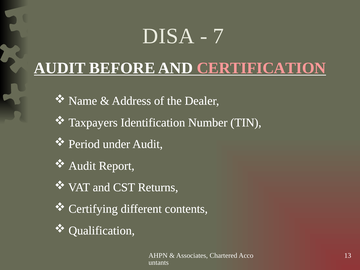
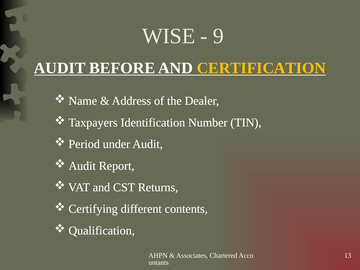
DISA: DISA -> WISE
7: 7 -> 9
CERTIFICATION colour: pink -> yellow
